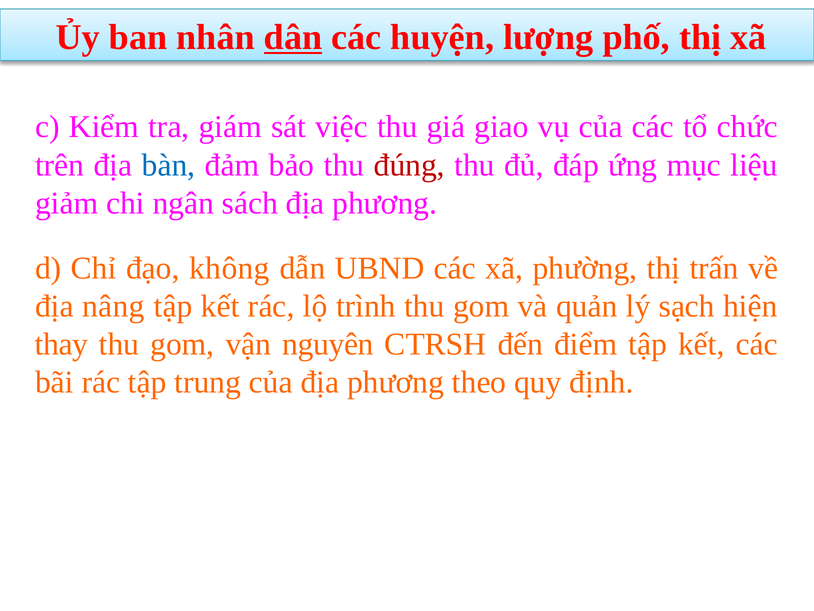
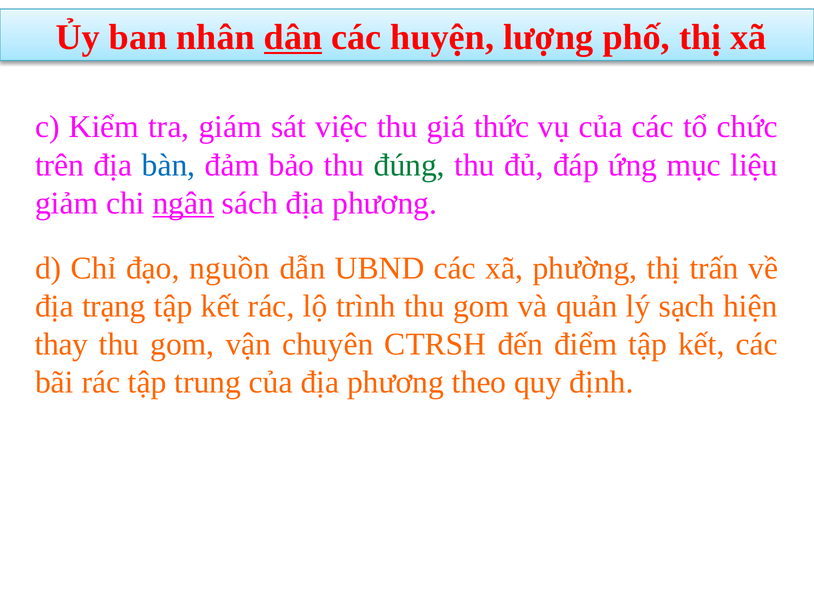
giao: giao -> thức
đúng colour: red -> green
ngân underline: none -> present
không: không -> nguồn
nâng: nâng -> trạng
nguyên: nguyên -> chuyên
